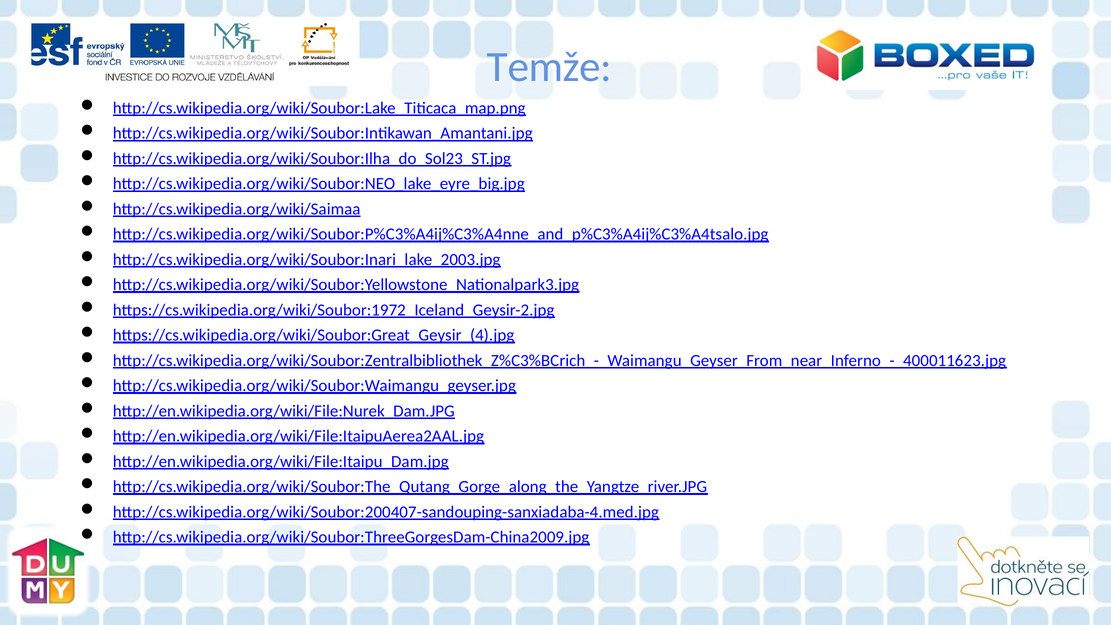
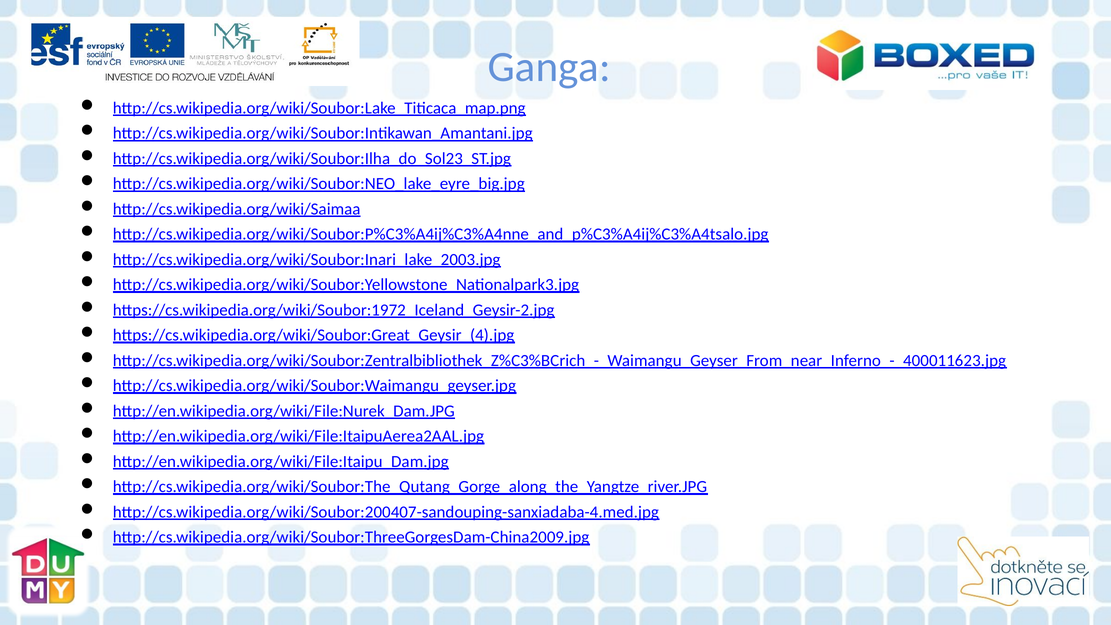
Temže: Temže -> Ganga
